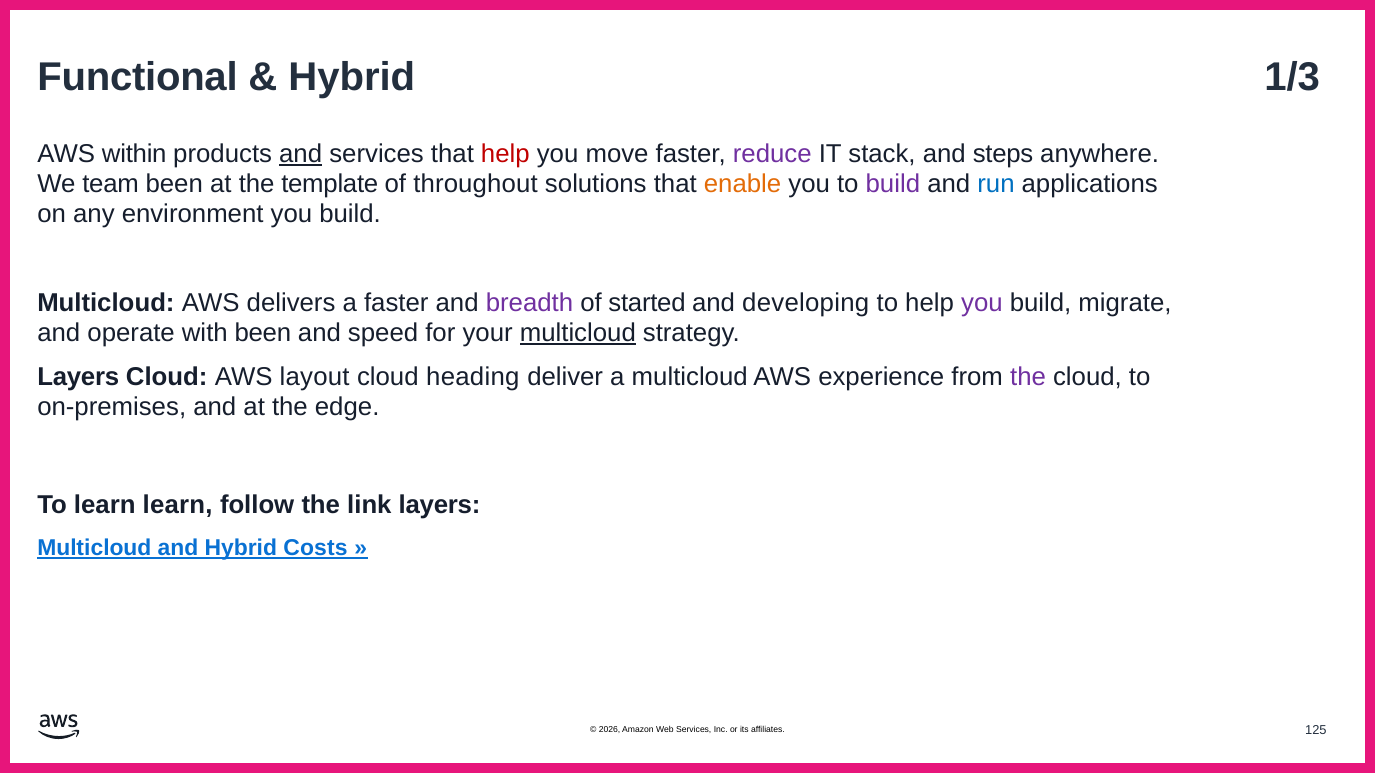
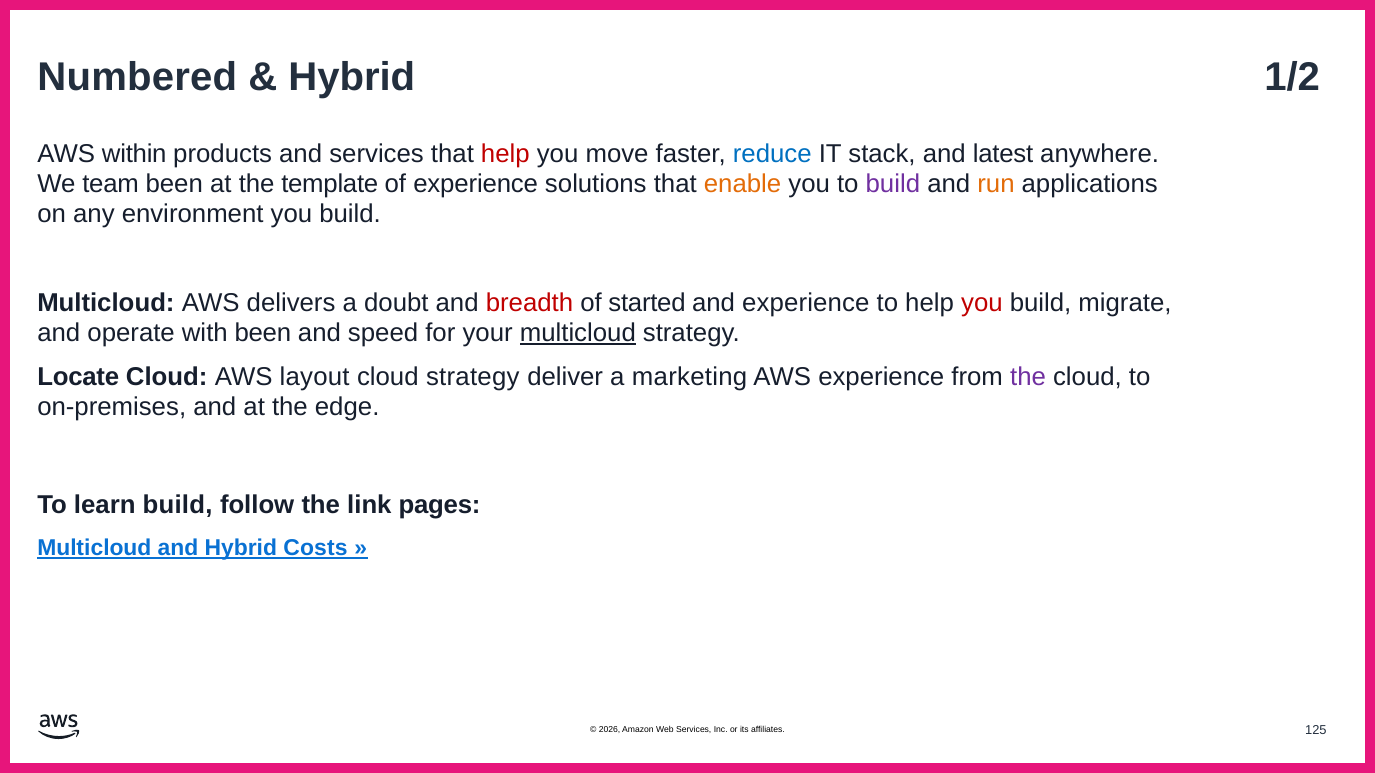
Functional: Functional -> Numbered
1/3: 1/3 -> 1/2
and at (301, 154) underline: present -> none
reduce colour: purple -> blue
steps: steps -> latest
of throughout: throughout -> experience
run colour: blue -> orange
a faster: faster -> doubt
breadth colour: purple -> red
and developing: developing -> experience
you at (982, 303) colour: purple -> red
Layers at (78, 378): Layers -> Locate
cloud heading: heading -> strategy
a multicloud: multicloud -> marketing
learn learn: learn -> build
link layers: layers -> pages
